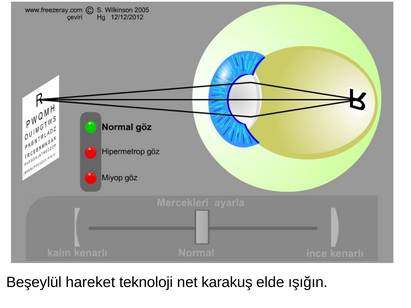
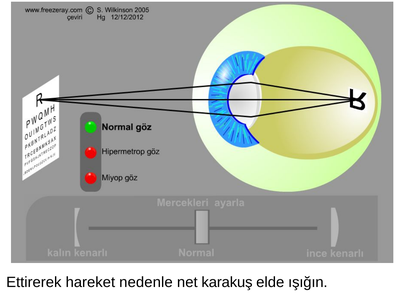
Beşeylül: Beşeylül -> Ettirerek
teknoloji: teknoloji -> nedenle
